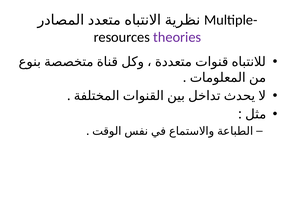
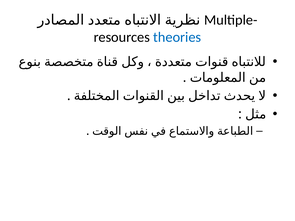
theories colour: purple -> blue
